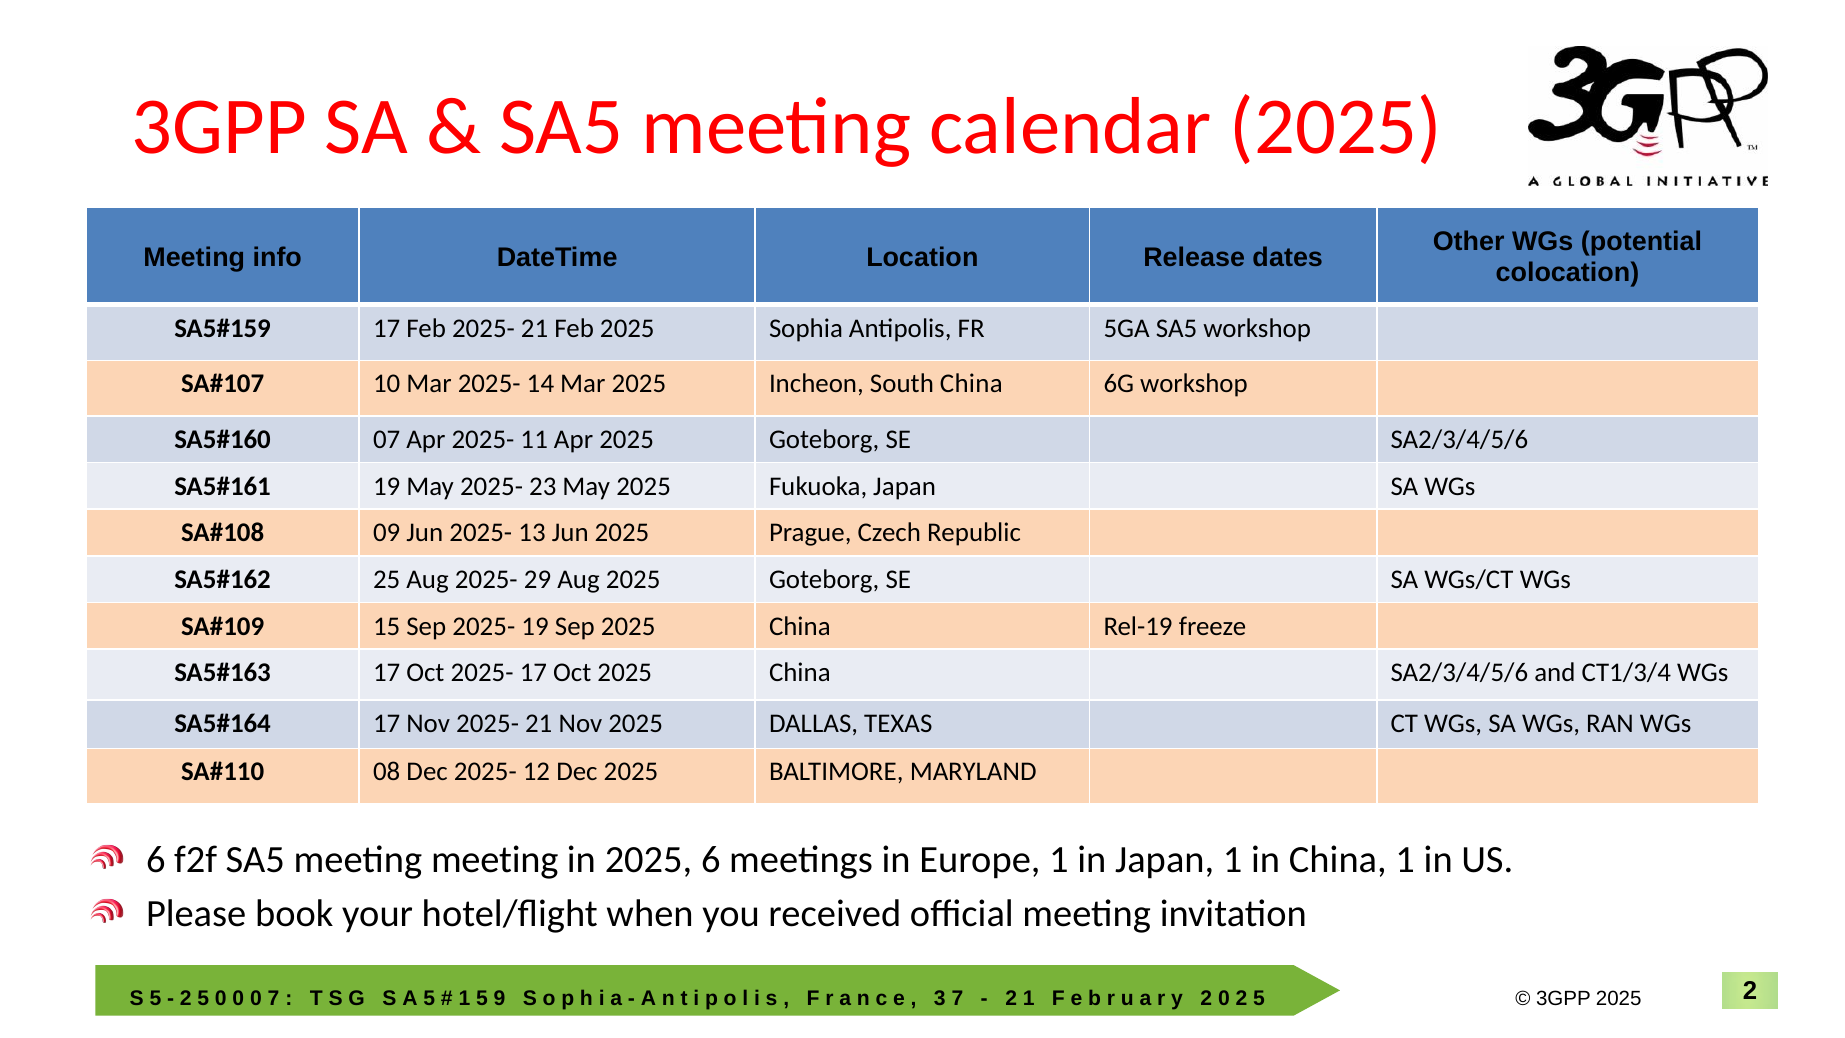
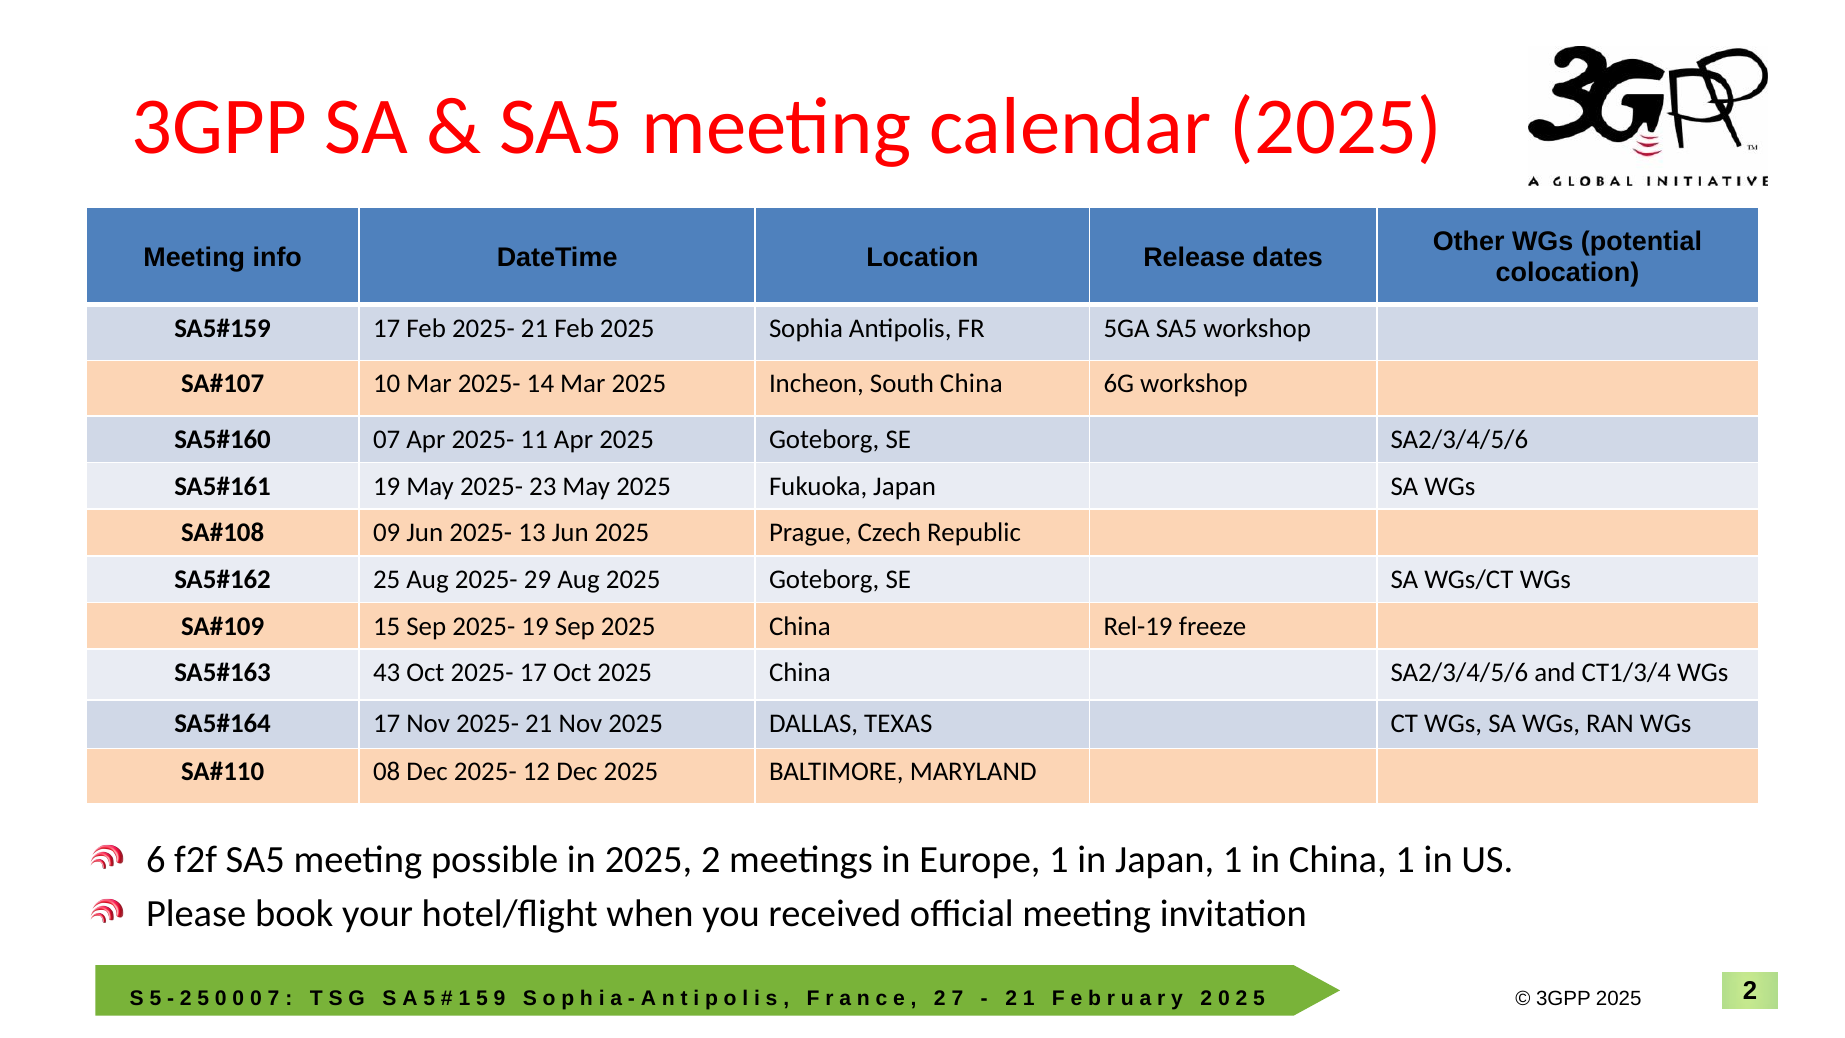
17 at (387, 673): 17 -> 43
meeting meeting: meeting -> possible
in 2025 6: 6 -> 2
3 at (940, 998): 3 -> 2
